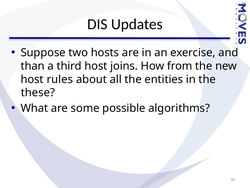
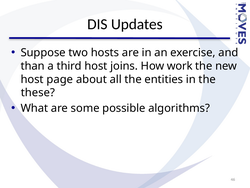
from: from -> work
rules: rules -> page
